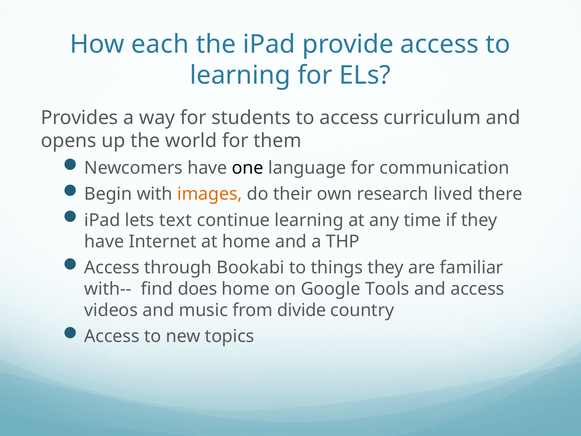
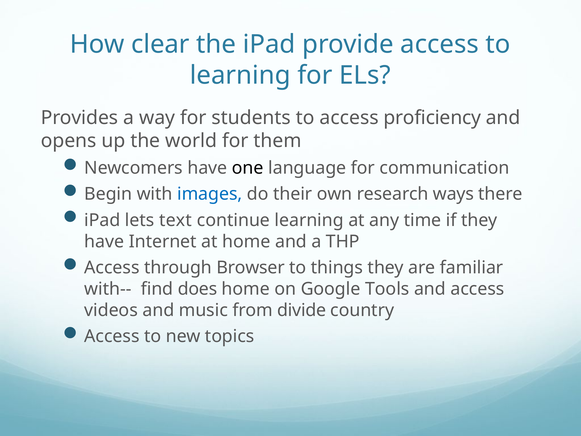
each: each -> clear
curriculum: curriculum -> proficiency
images colour: orange -> blue
lived: lived -> ways
Bookabi: Bookabi -> Browser
